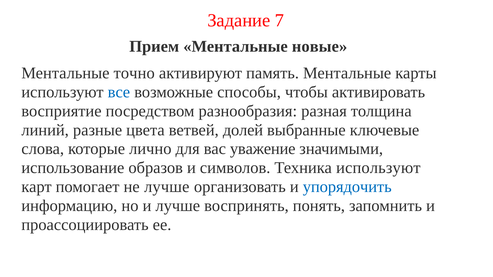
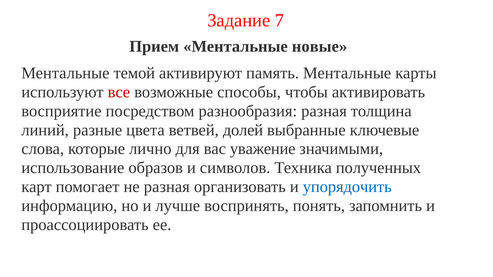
точно: точно -> темой
все colour: blue -> red
Техника используют: используют -> полученных
не лучше: лучше -> разная
